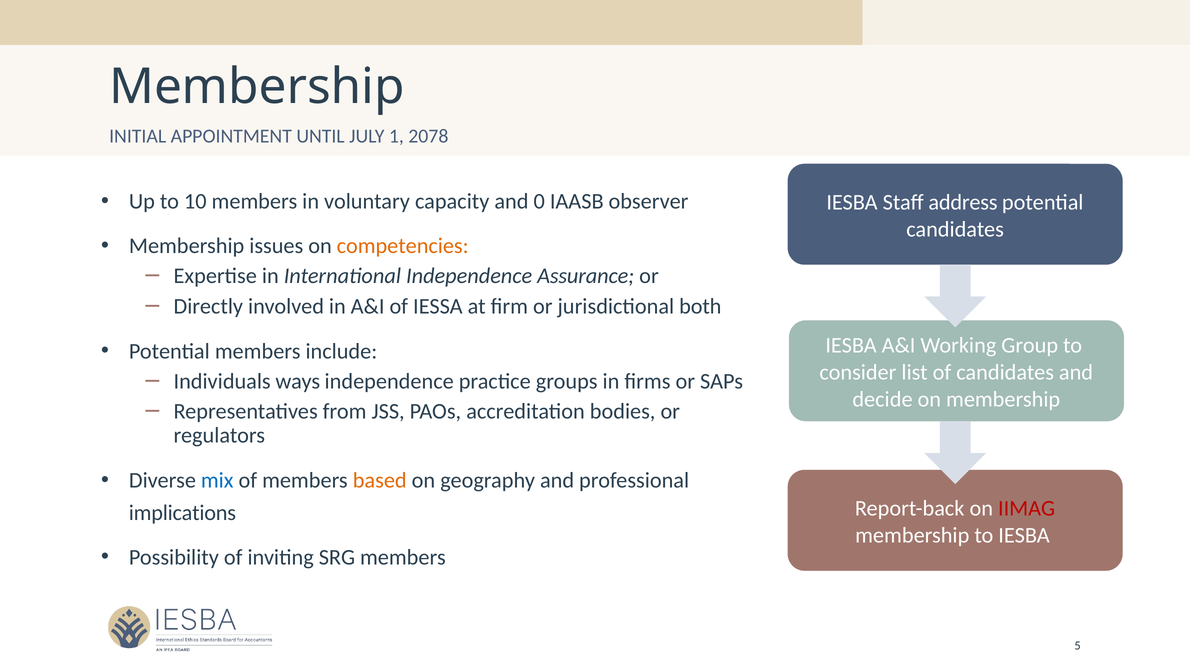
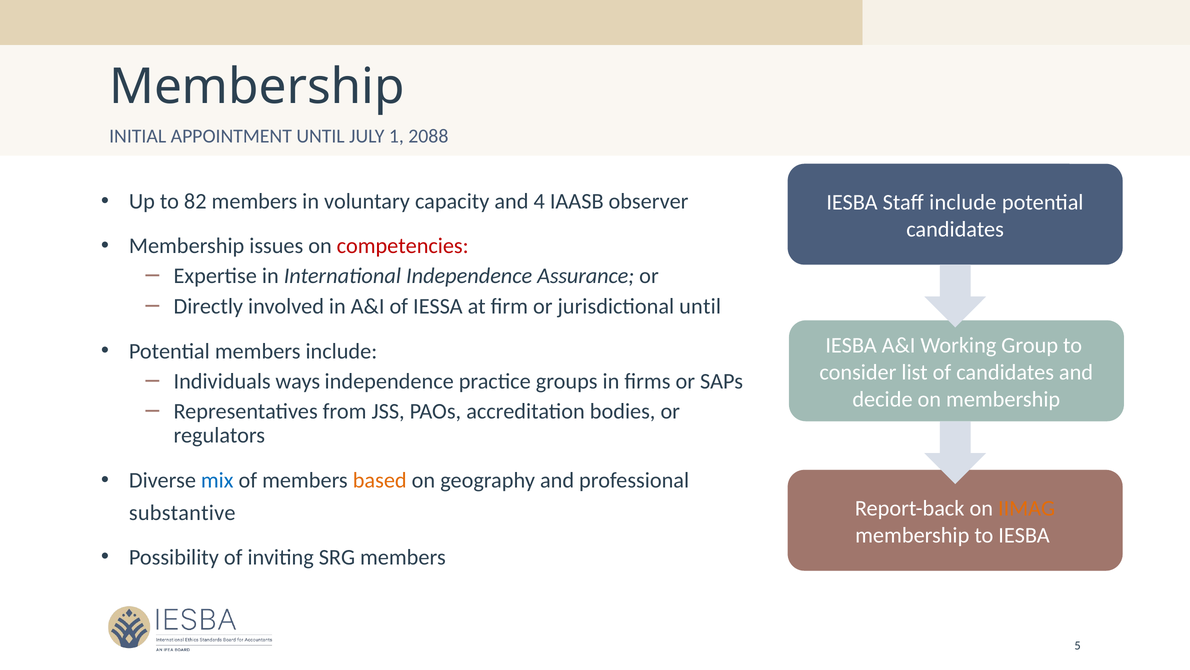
2078: 2078 -> 2088
10: 10 -> 82
0: 0 -> 4
Staff address: address -> include
competencies colour: orange -> red
jurisdictional both: both -> until
IIMAG colour: red -> orange
implications: implications -> substantive
